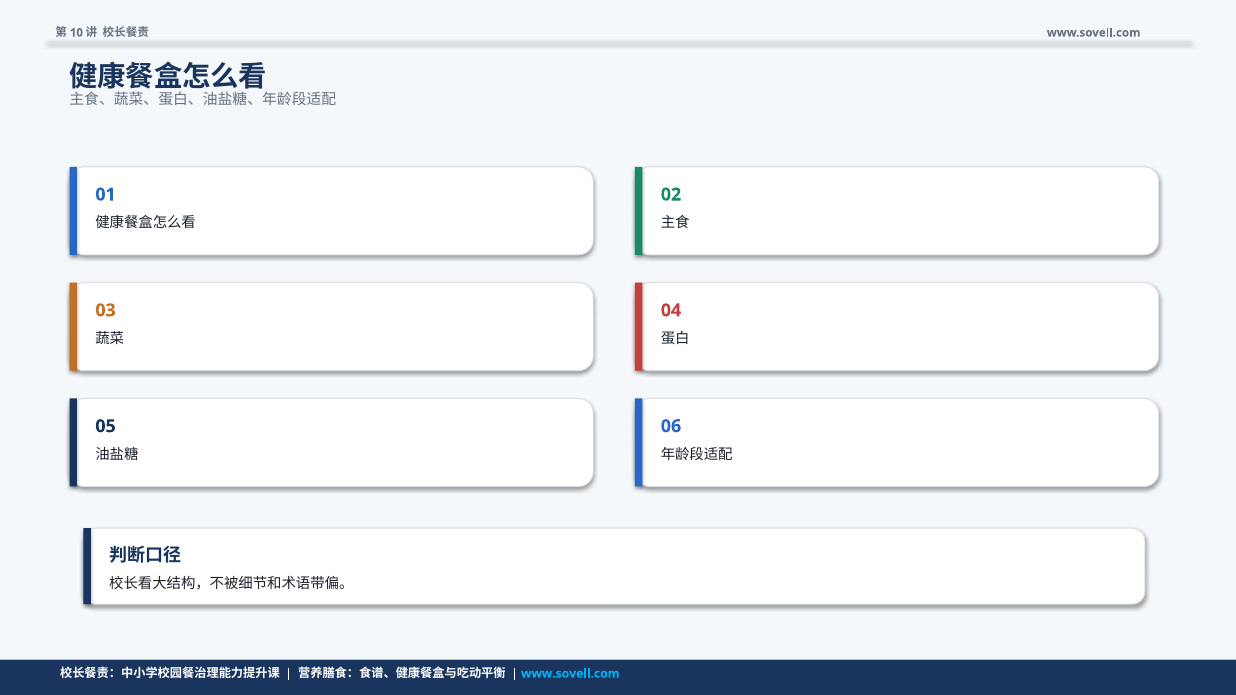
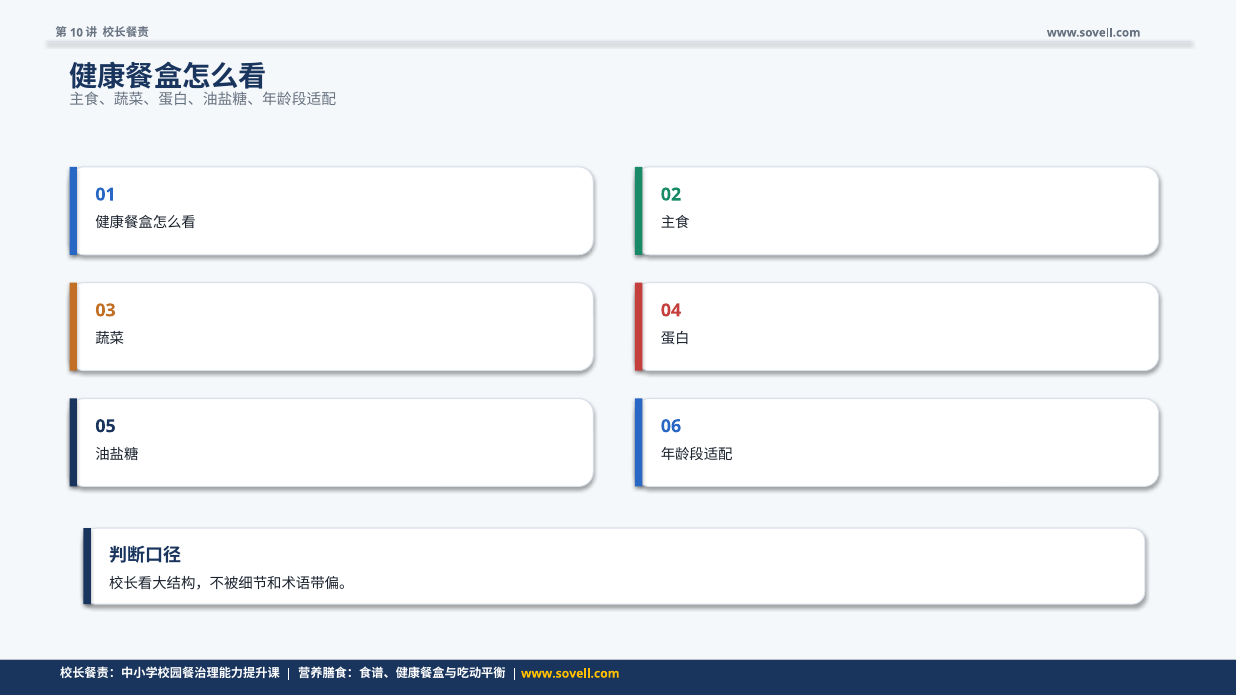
www.sovell.com at (570, 674) colour: light blue -> yellow
